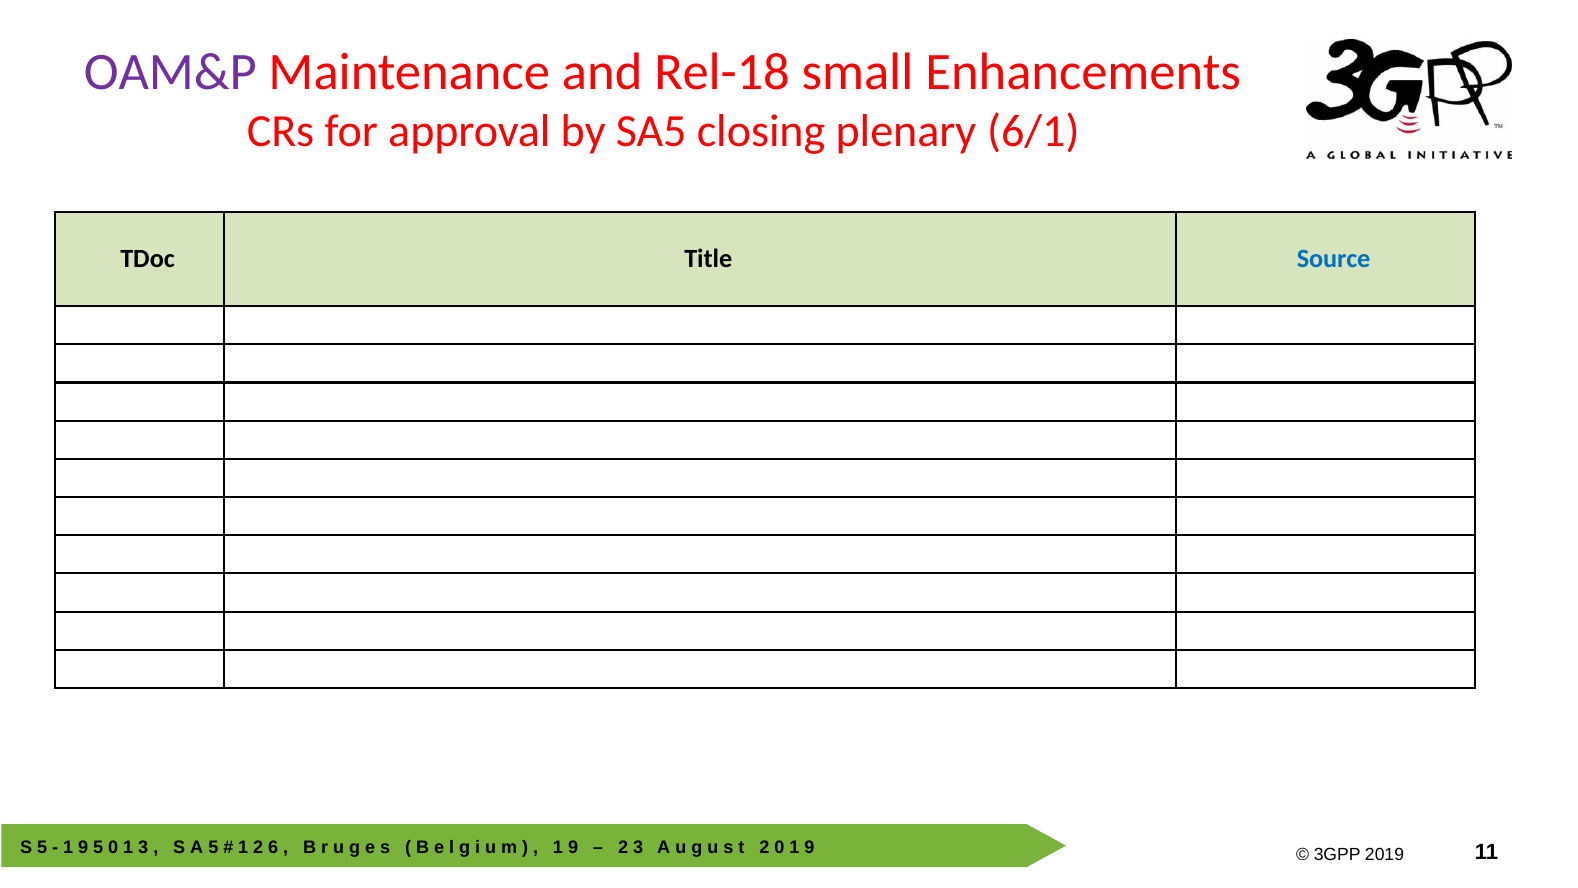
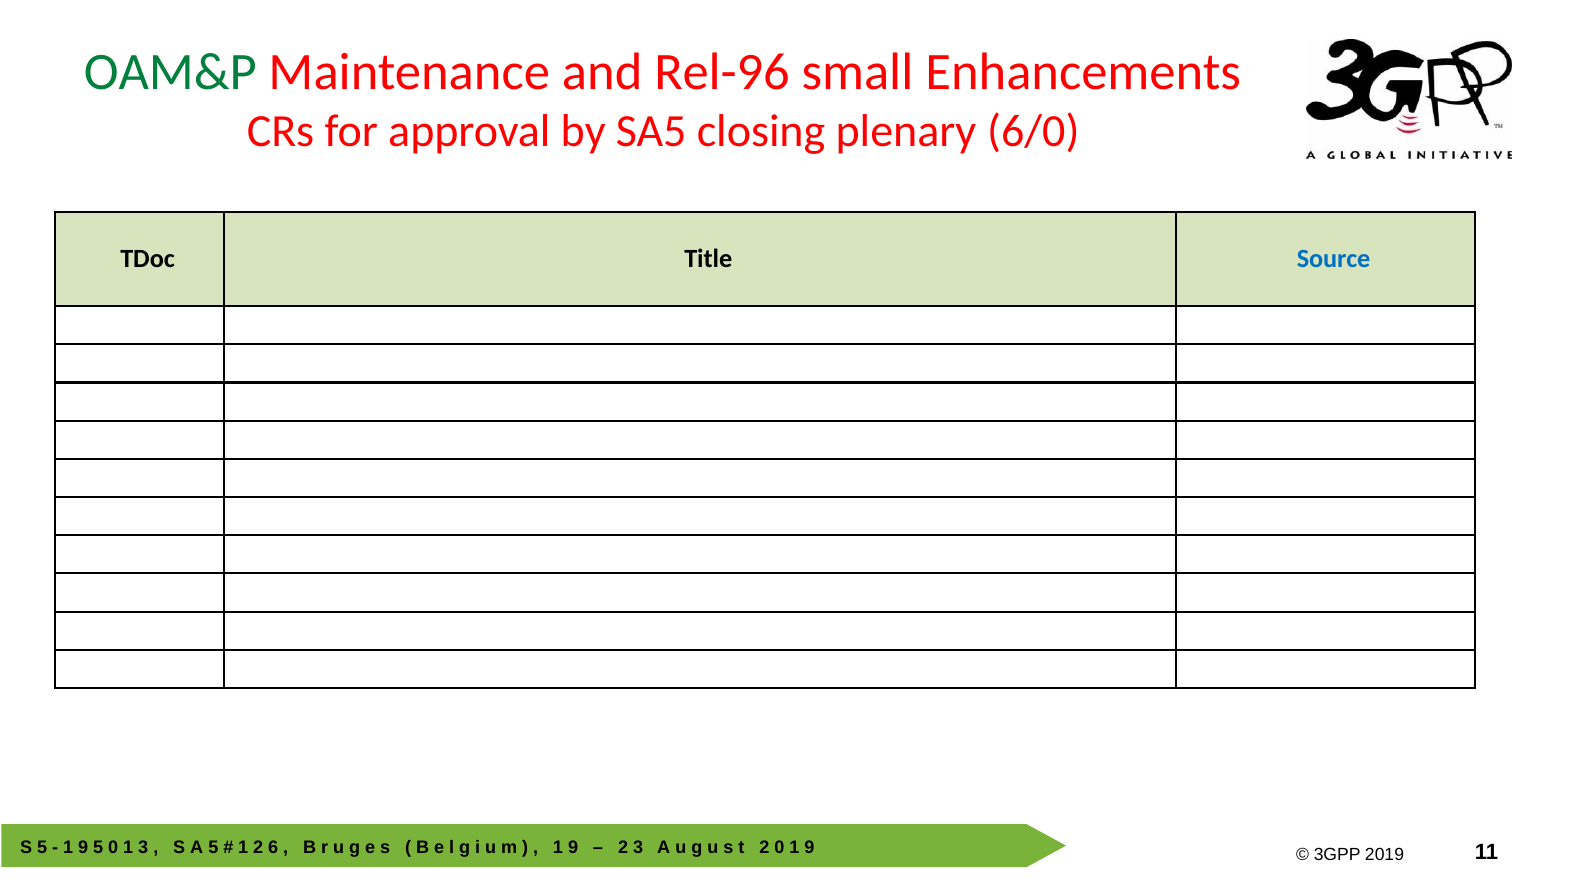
OAM&P colour: purple -> green
Rel-18: Rel-18 -> Rel-96
6/1: 6/1 -> 6/0
